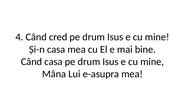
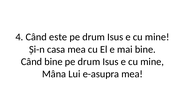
cred: cred -> este
Când casa: casa -> bine
